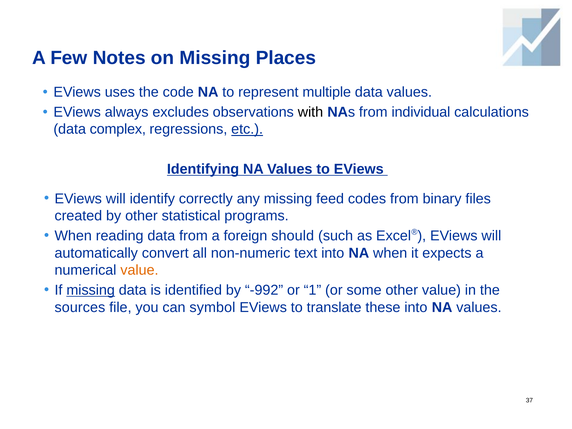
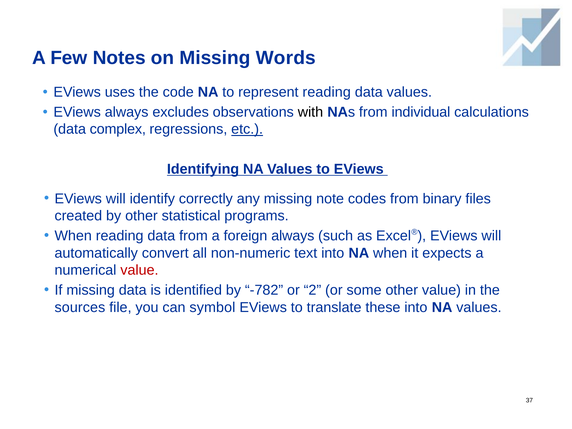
Places: Places -> Words
represent multiple: multiple -> reading
feed: feed -> note
foreign should: should -> always
value at (139, 270) colour: orange -> red
missing at (91, 290) underline: present -> none
-992: -992 -> -782
1: 1 -> 2
